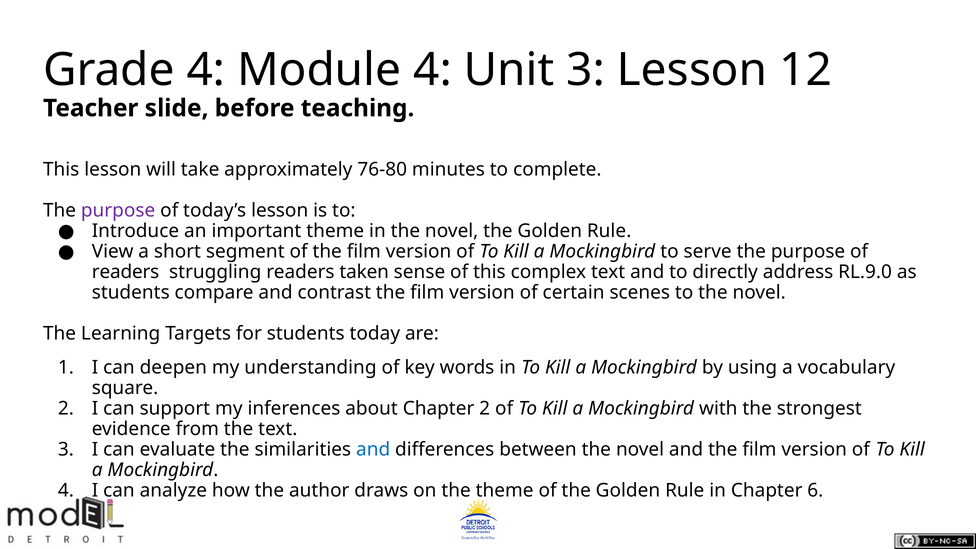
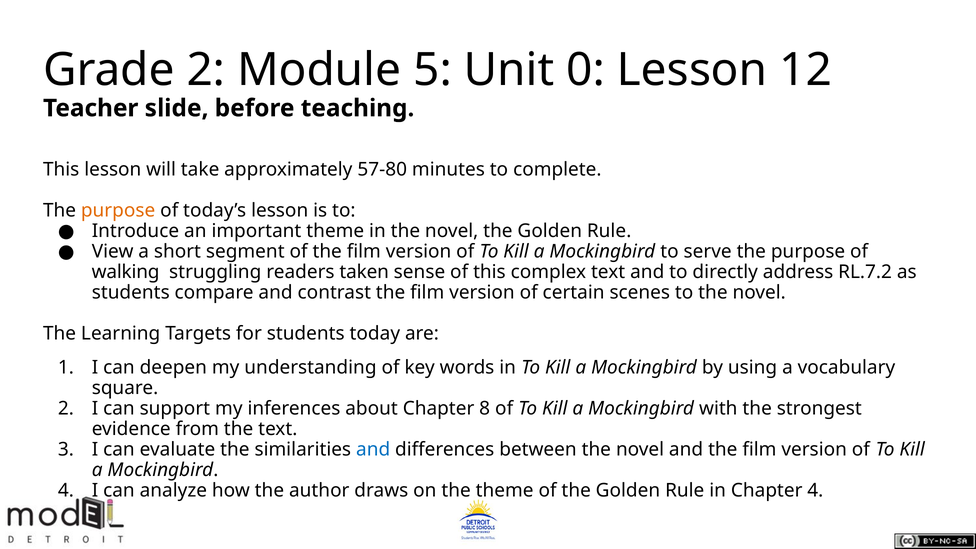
Grade 4: 4 -> 2
Module 4: 4 -> 5
Unit 3: 3 -> 0
76-80: 76-80 -> 57-80
purpose at (118, 210) colour: purple -> orange
readers at (126, 272): readers -> walking
RL.9.0: RL.9.0 -> RL.7.2
Chapter 2: 2 -> 8
Chapter 6: 6 -> 4
